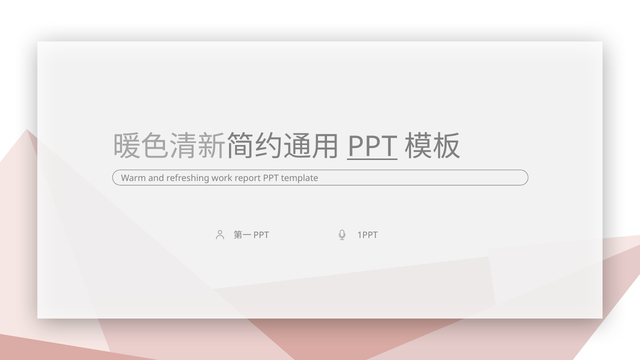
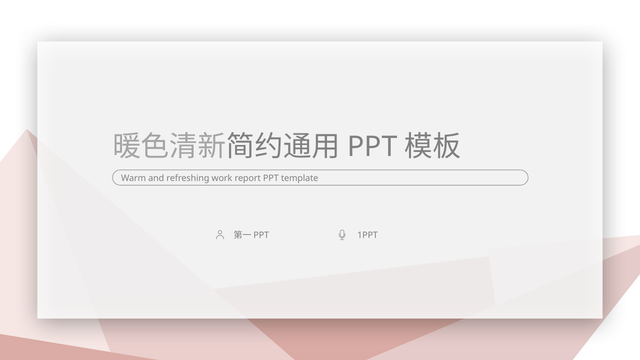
PPT at (372, 147) underline: present -> none
